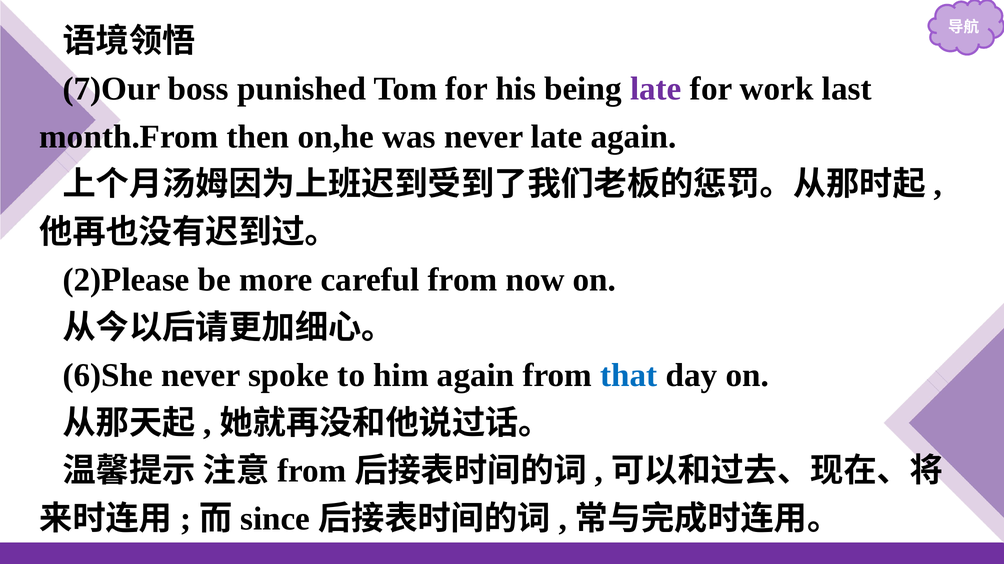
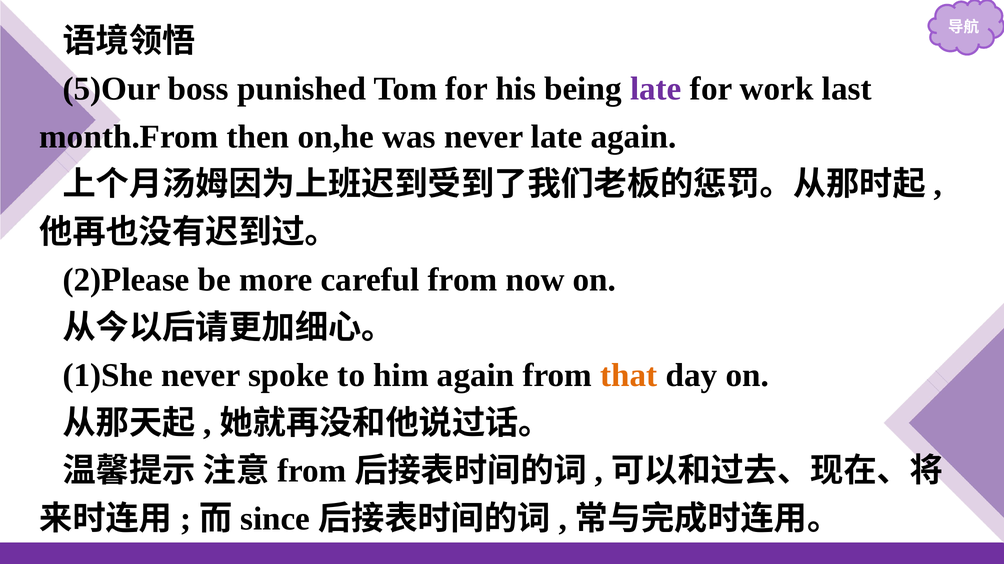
7)Our: 7)Our -> 5)Our
6)She: 6)She -> 1)She
that colour: blue -> orange
